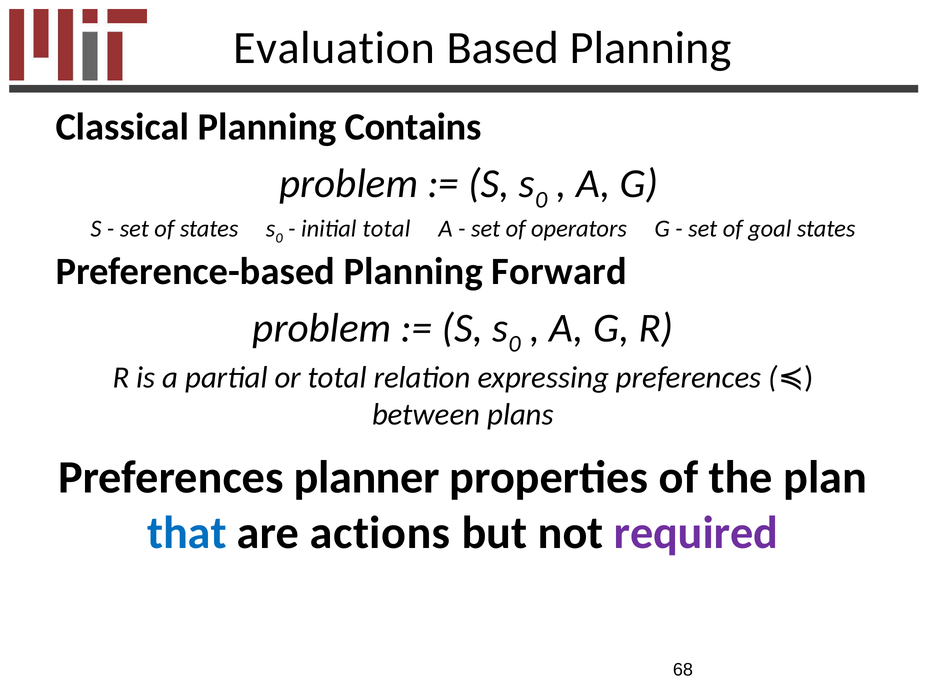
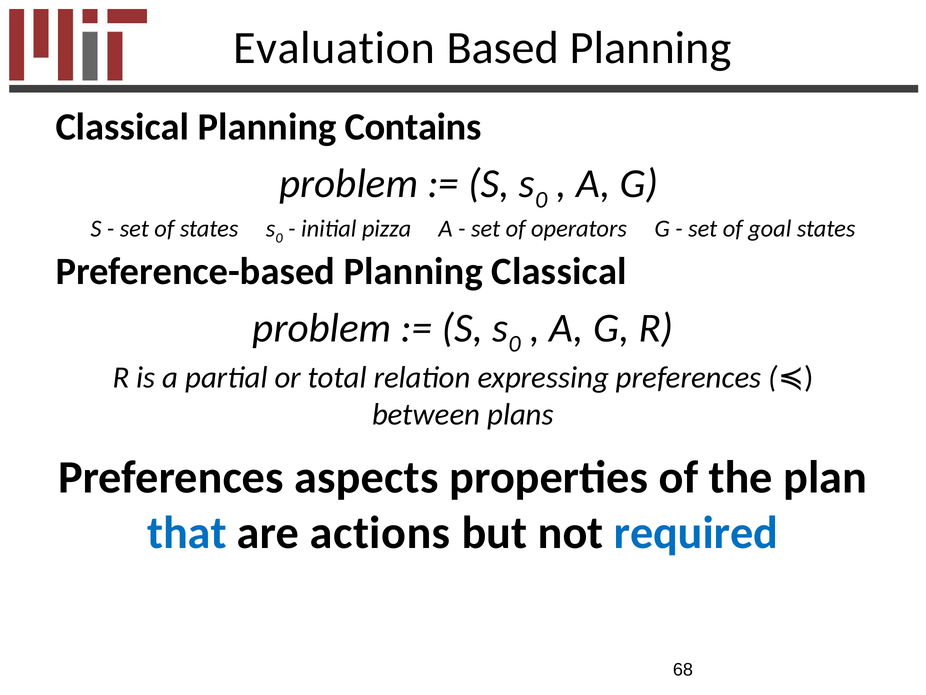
initial total: total -> pizza
Preference-based Planning Forward: Forward -> Classical
planner: planner -> aspects
required colour: purple -> blue
